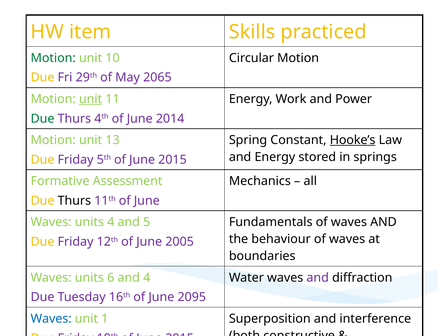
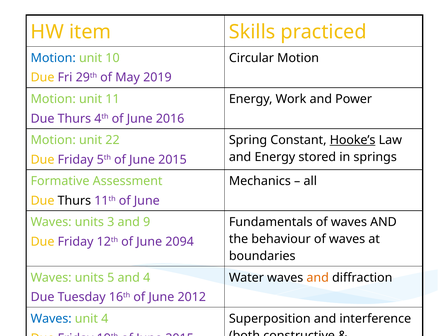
Motion at (53, 58) colour: green -> blue
2065: 2065 -> 2019
unit at (91, 99) underline: present -> none
Due at (43, 119) colour: green -> purple
2014: 2014 -> 2016
13: 13 -> 22
units 4: 4 -> 3
5: 5 -> 9
2005: 2005 -> 2094
6: 6 -> 5
and at (318, 278) colour: purple -> orange
2095: 2095 -> 2012
unit 1: 1 -> 4
